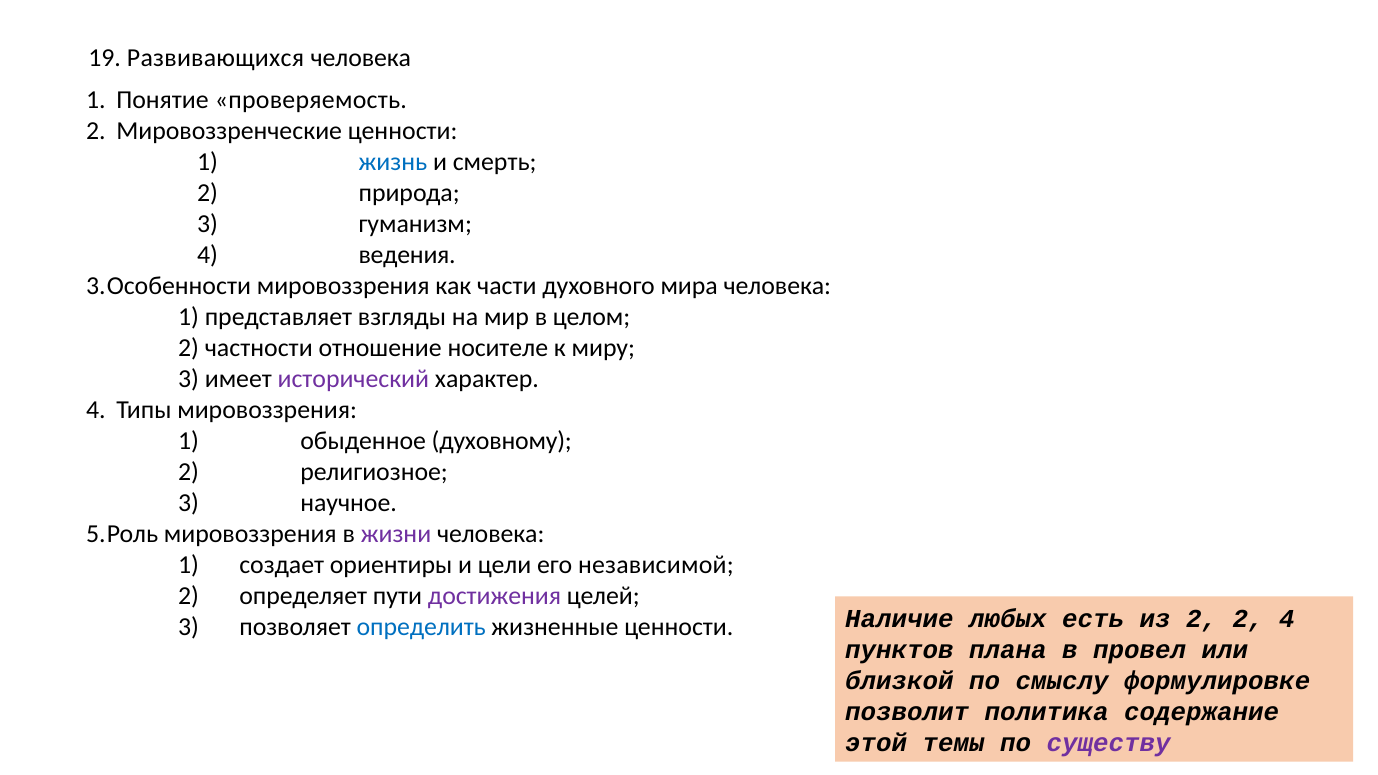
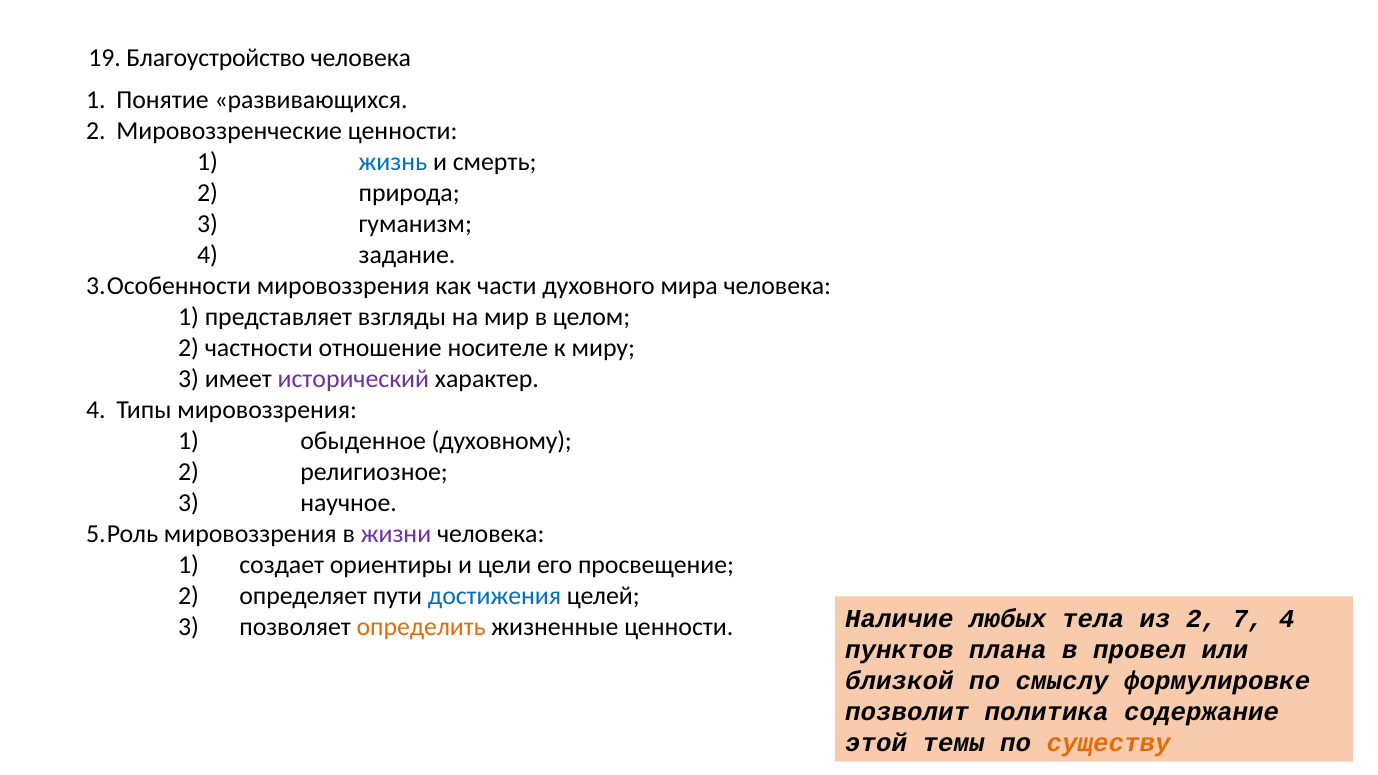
Развивающихся: Развивающихся -> Благоустройство
проверяемость: проверяемость -> развивающихся
ведения: ведения -> задание
независимой: независимой -> просвещение
достижения colour: purple -> blue
определить colour: blue -> orange
есть: есть -> тела
2 2: 2 -> 7
существу colour: purple -> orange
